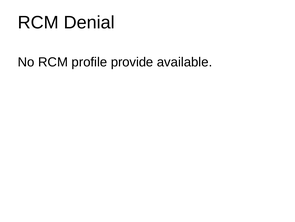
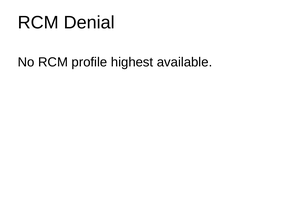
provide: provide -> highest
